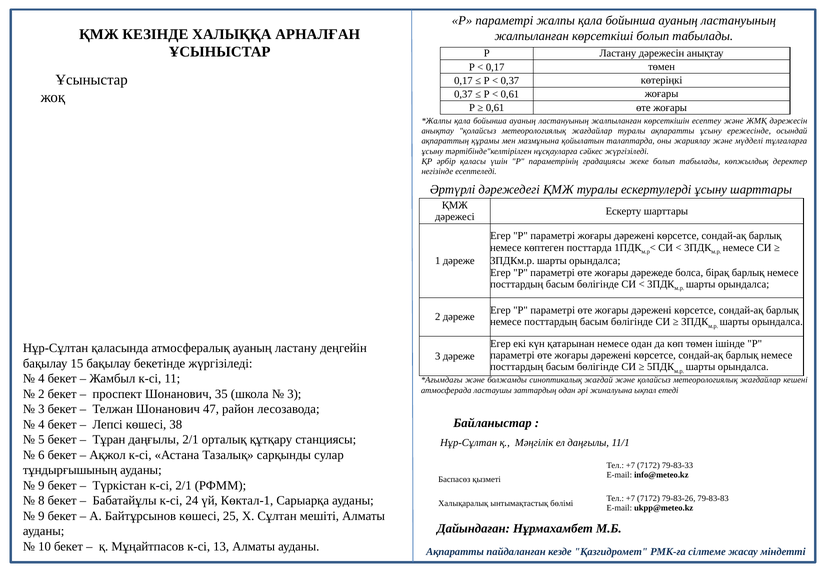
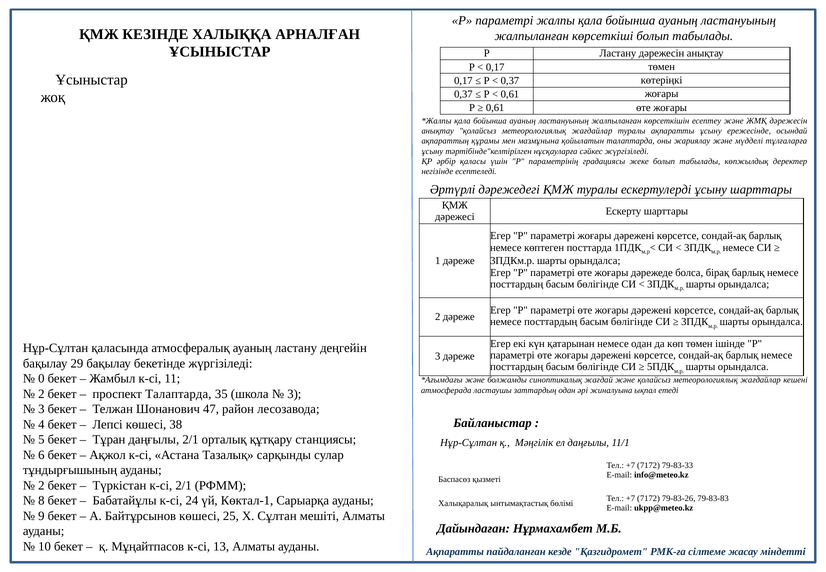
15: 15 -> 29
4 at (41, 379): 4 -> 0
проспект Шонанович: Шонанович -> Талаптарда
9 at (41, 485): 9 -> 2
